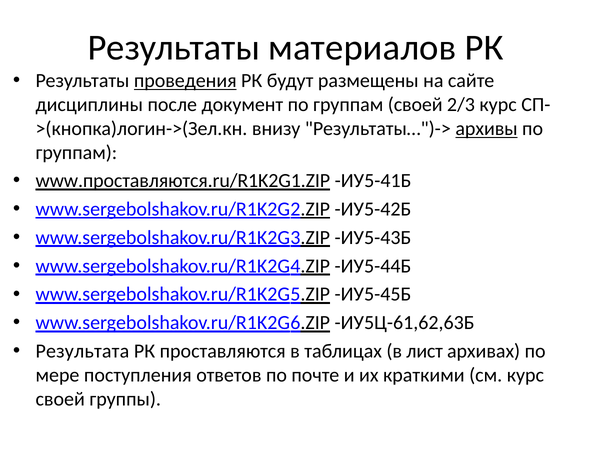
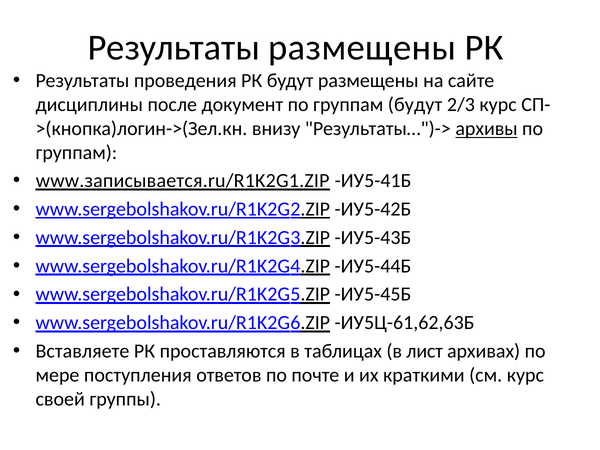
Результаты материалов: материалов -> размещены
проведения underline: present -> none
группам своей: своей -> будут
www.проставляются.ru/R1K2G1.ZIP: www.проставляются.ru/R1K2G1.ZIP -> www.записывается.ru/R1K2G1.ZIP
Результата: Результата -> Вставляете
